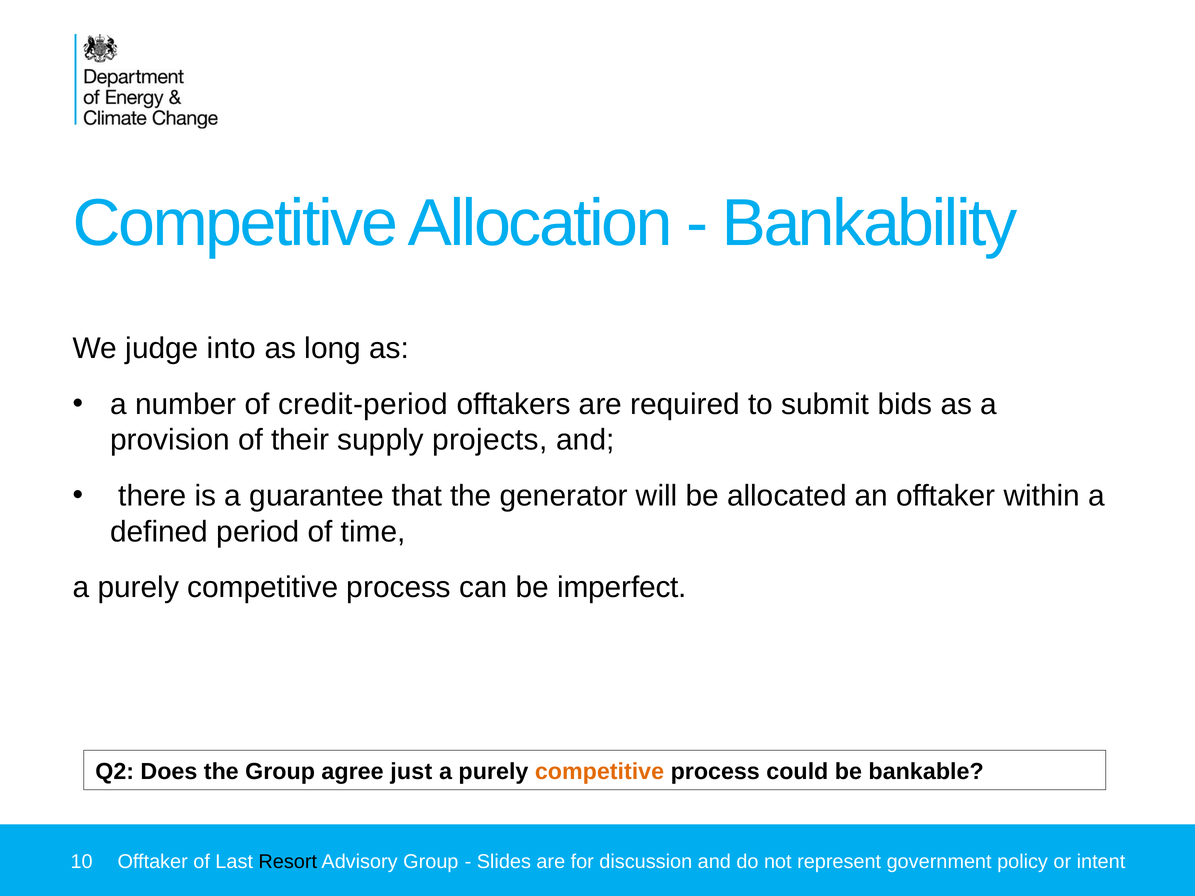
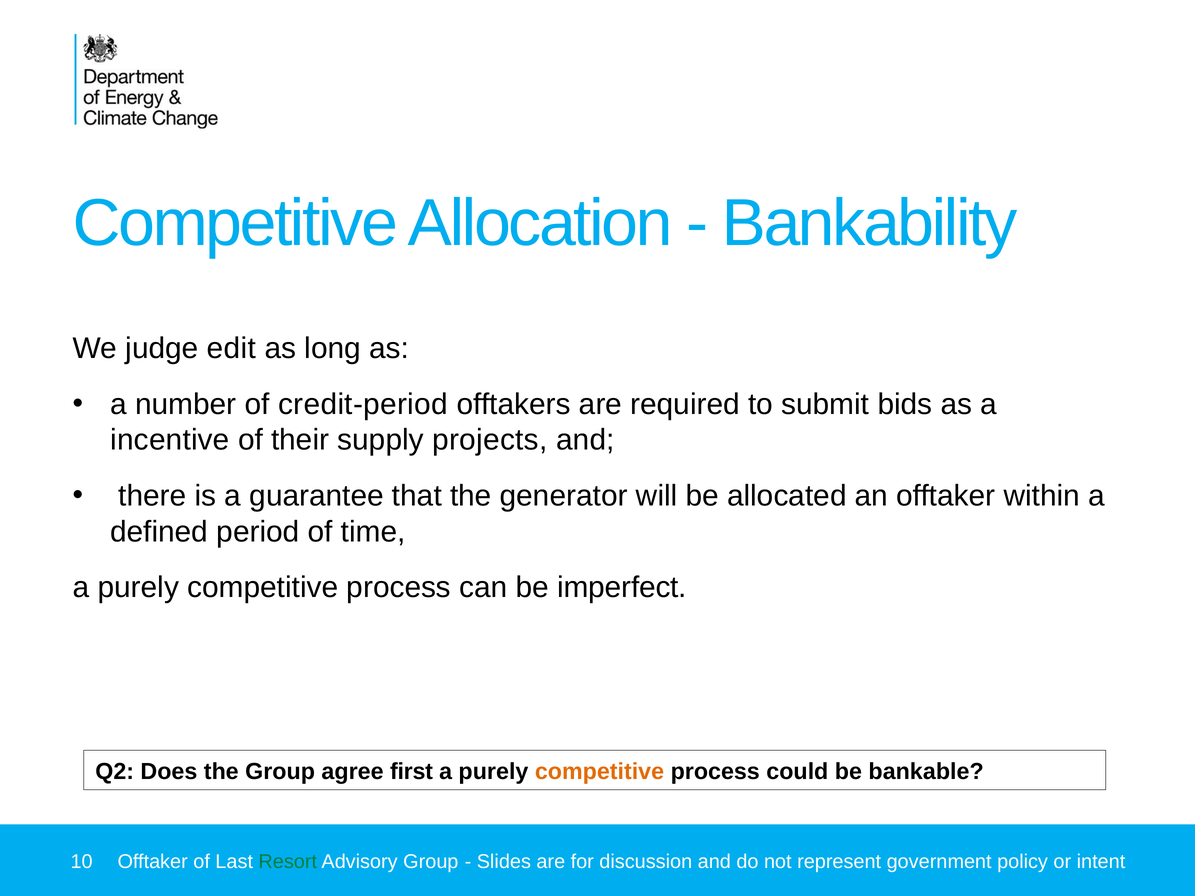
into: into -> edit
provision: provision -> incentive
just: just -> first
Resort colour: black -> green
